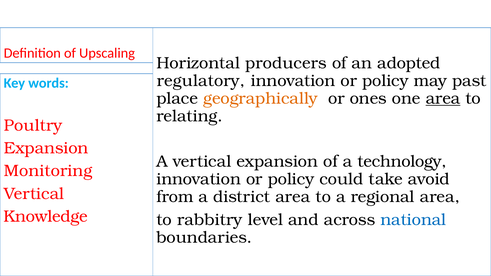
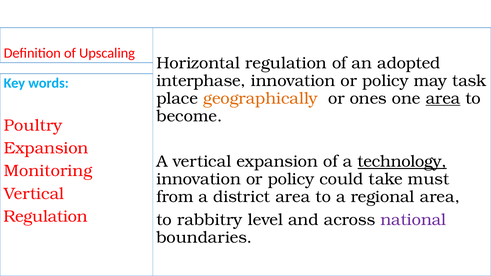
Horizontal producers: producers -> regulation
regulatory: regulatory -> interphase
past: past -> task
relating: relating -> become
technology underline: none -> present
avoid: avoid -> must
Knowledge at (46, 217): Knowledge -> Regulation
national colour: blue -> purple
